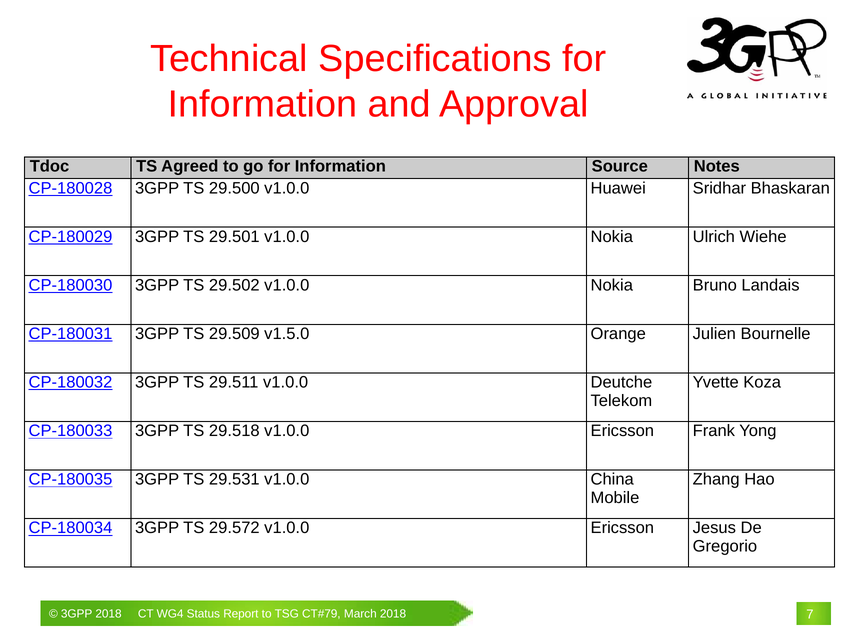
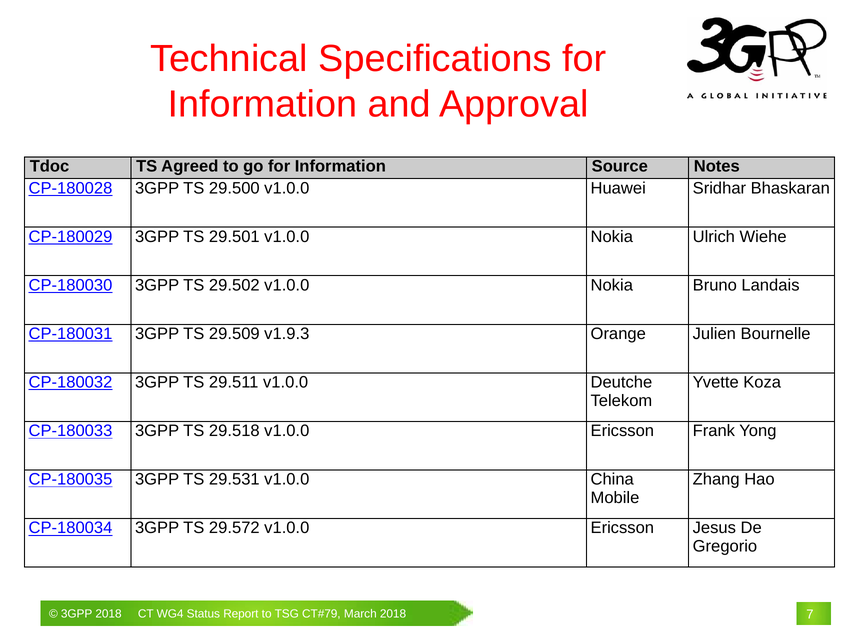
v1.5.0: v1.5.0 -> v1.9.3
